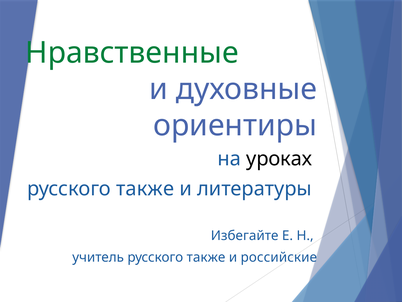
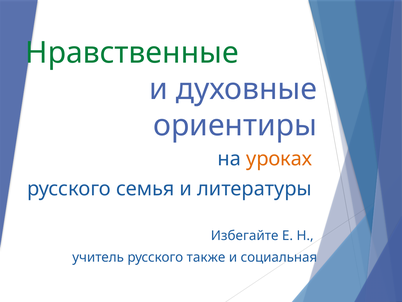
уроках colour: black -> orange
также at (145, 188): также -> семья
российские: российские -> социальная
